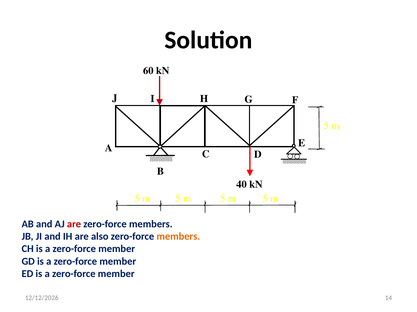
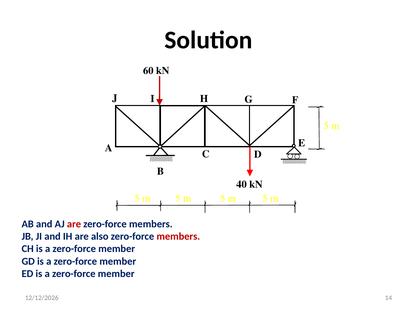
members at (178, 237) colour: orange -> red
